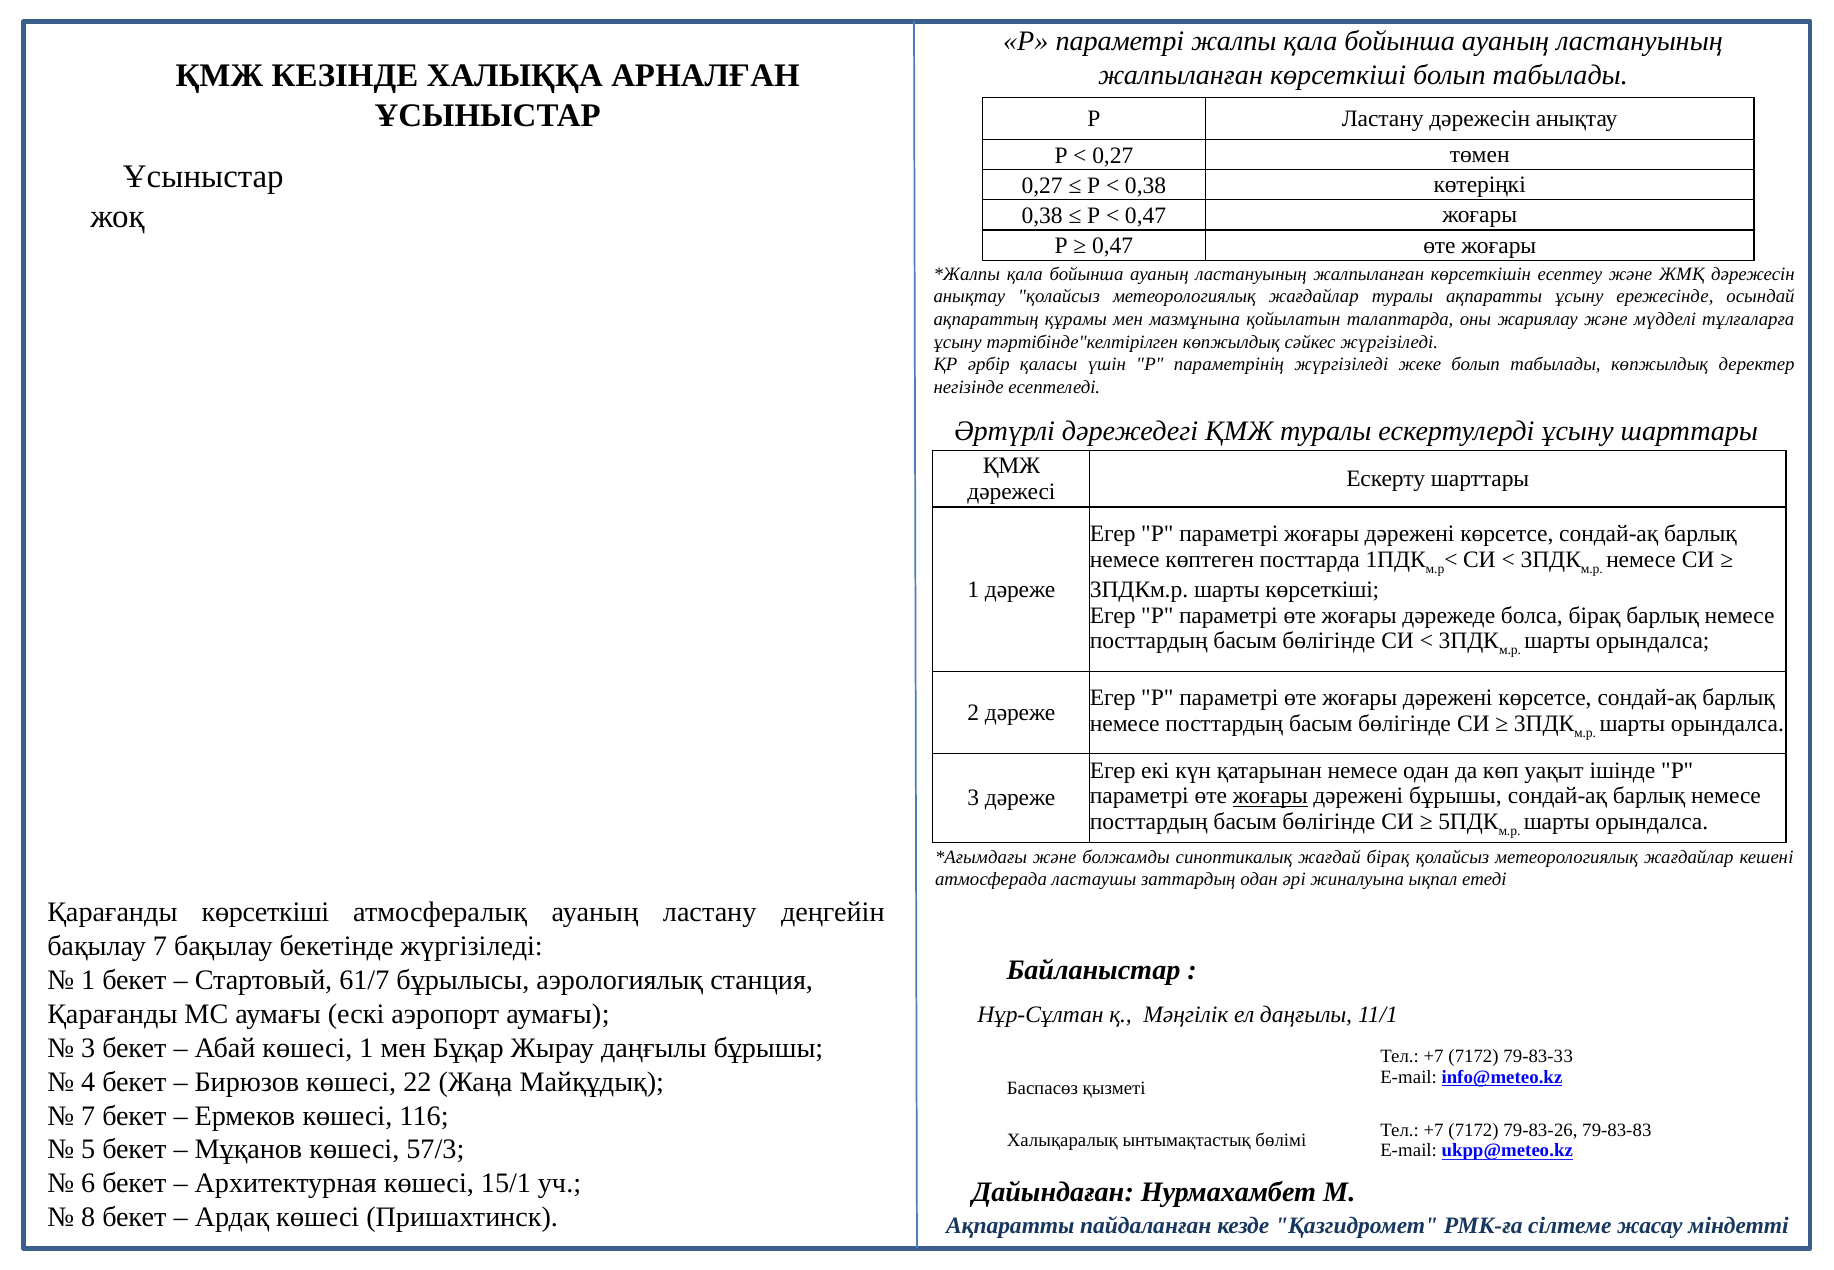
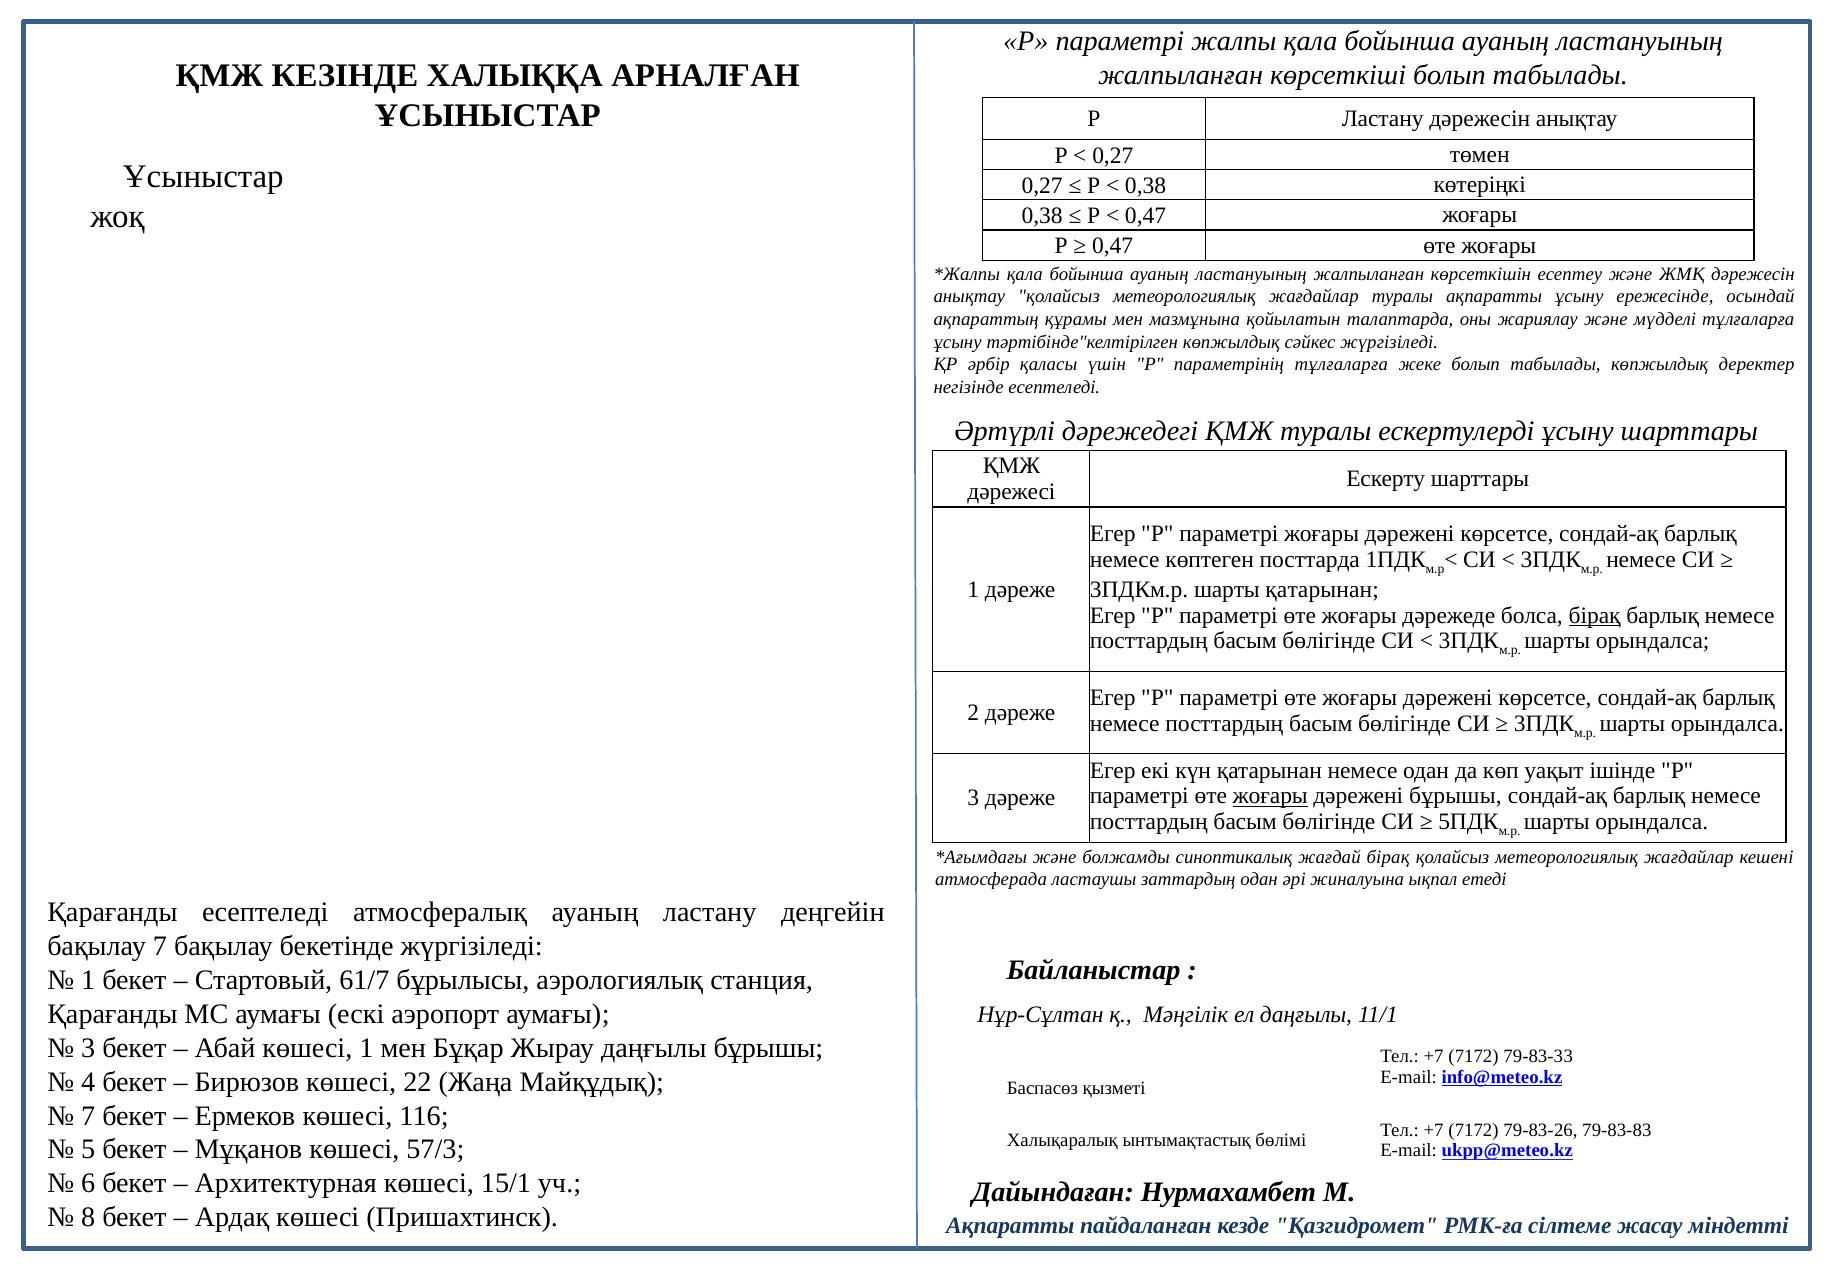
параметрінің жүргізіледі: жүргізіледі -> тұлғаларға
шарты көрсеткіші: көрсеткіші -> қатарынан
бірақ at (1595, 615) underline: none -> present
Қарағанды көрсеткіші: көрсеткіші -> есептеледі
